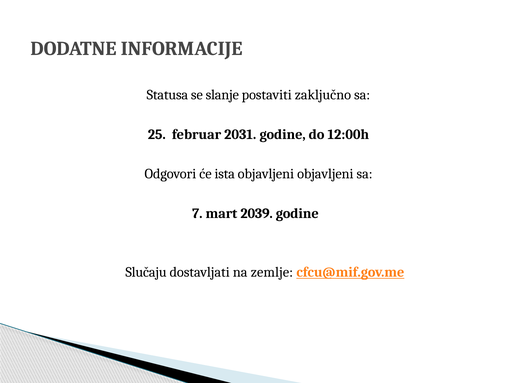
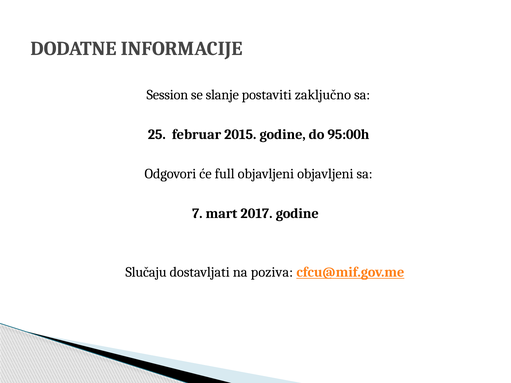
Statusa: Statusa -> Session
2031: 2031 -> 2015
12:00h: 12:00h -> 95:00h
ista: ista -> full
2039: 2039 -> 2017
zemlje: zemlje -> poziva
